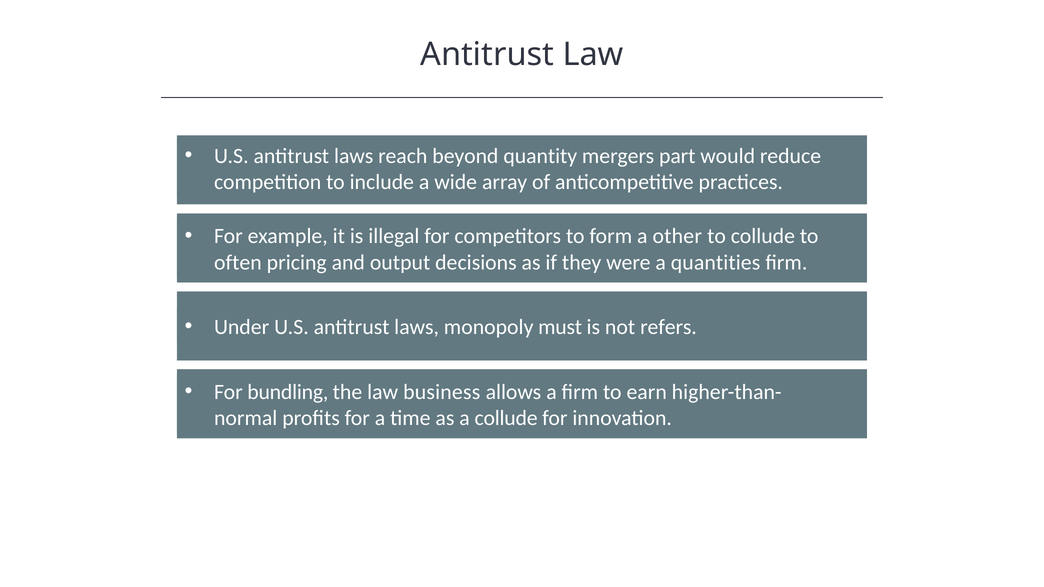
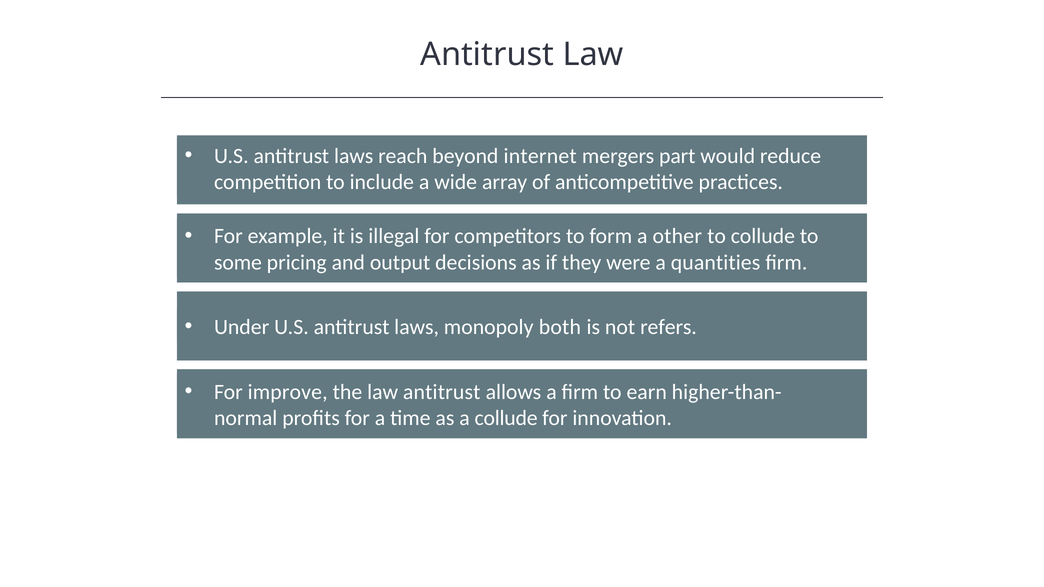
quantity: quantity -> internet
often: often -> some
must: must -> both
bundling: bundling -> improve
law business: business -> antitrust
